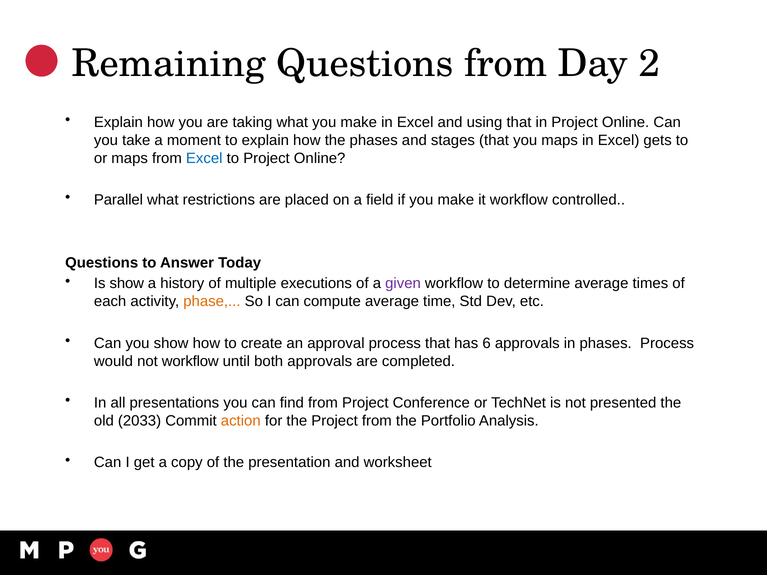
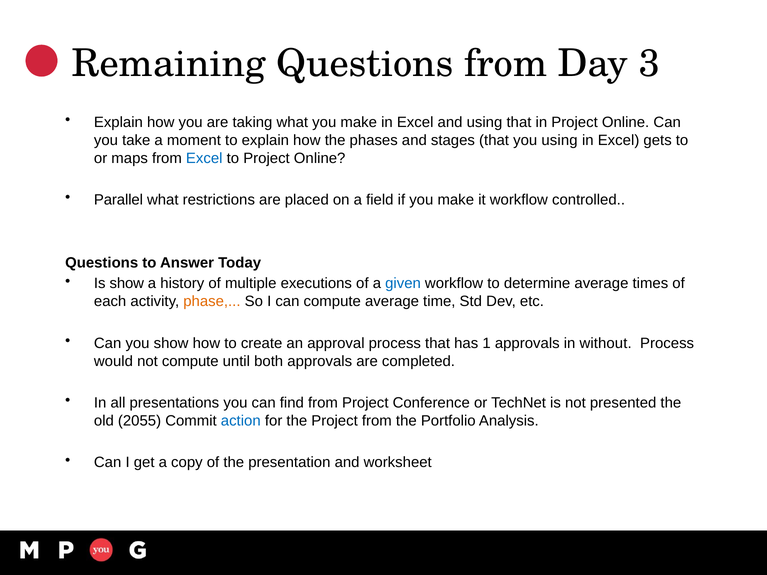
2: 2 -> 3
you maps: maps -> using
given colour: purple -> blue
6: 6 -> 1
in phases: phases -> without
not workflow: workflow -> compute
2033: 2033 -> 2055
action colour: orange -> blue
